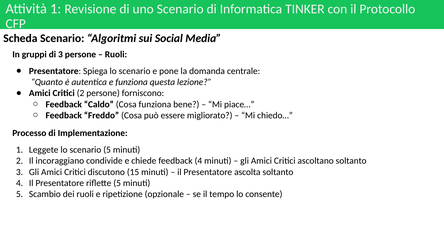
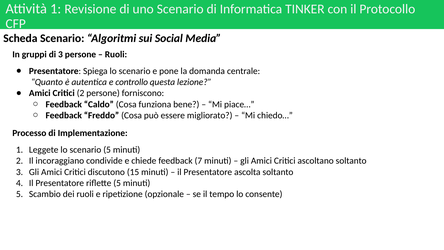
e funziona: funziona -> controllo
feedback 4: 4 -> 7
